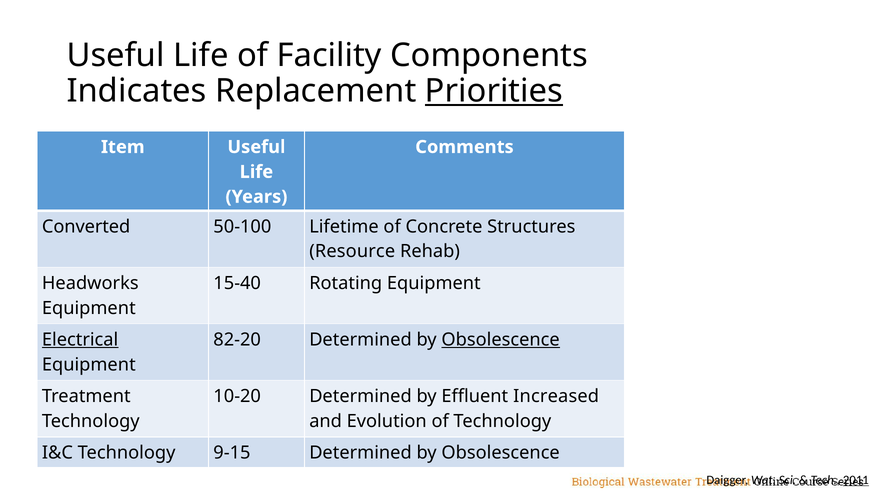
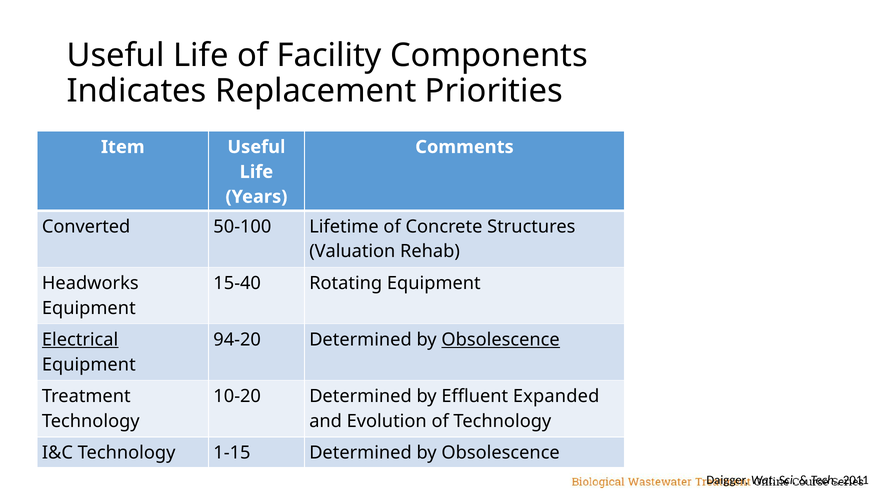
Priorities underline: present -> none
Resource: Resource -> Valuation
82-20: 82-20 -> 94-20
Increased: Increased -> Expanded
9-15: 9-15 -> 1-15
2011 underline: present -> none
